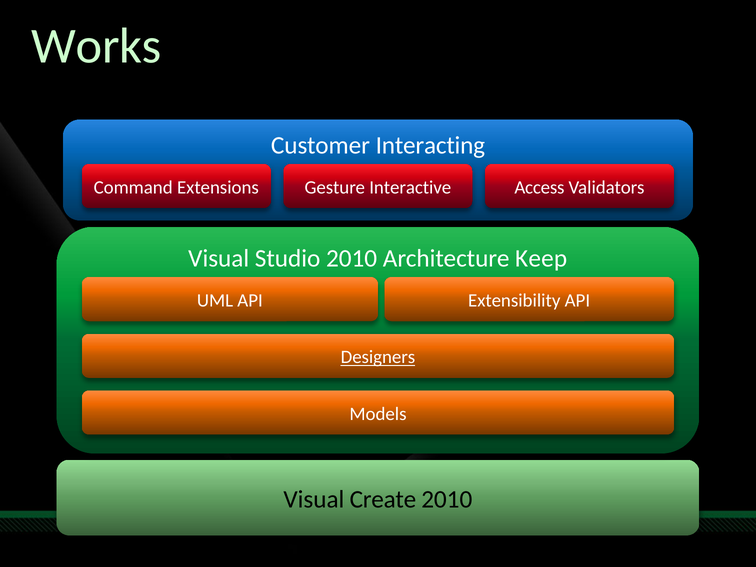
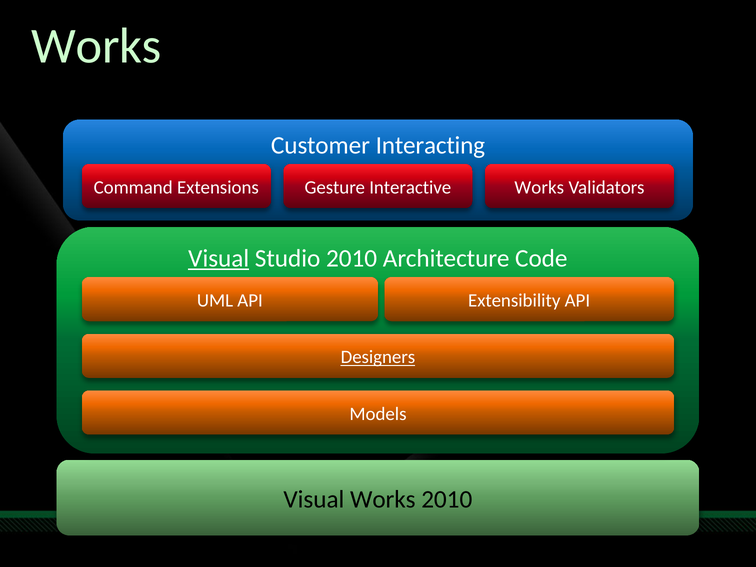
Extensions Access: Access -> Works
Visual at (219, 258) underline: none -> present
Keep: Keep -> Code
Visual Create: Create -> Works
